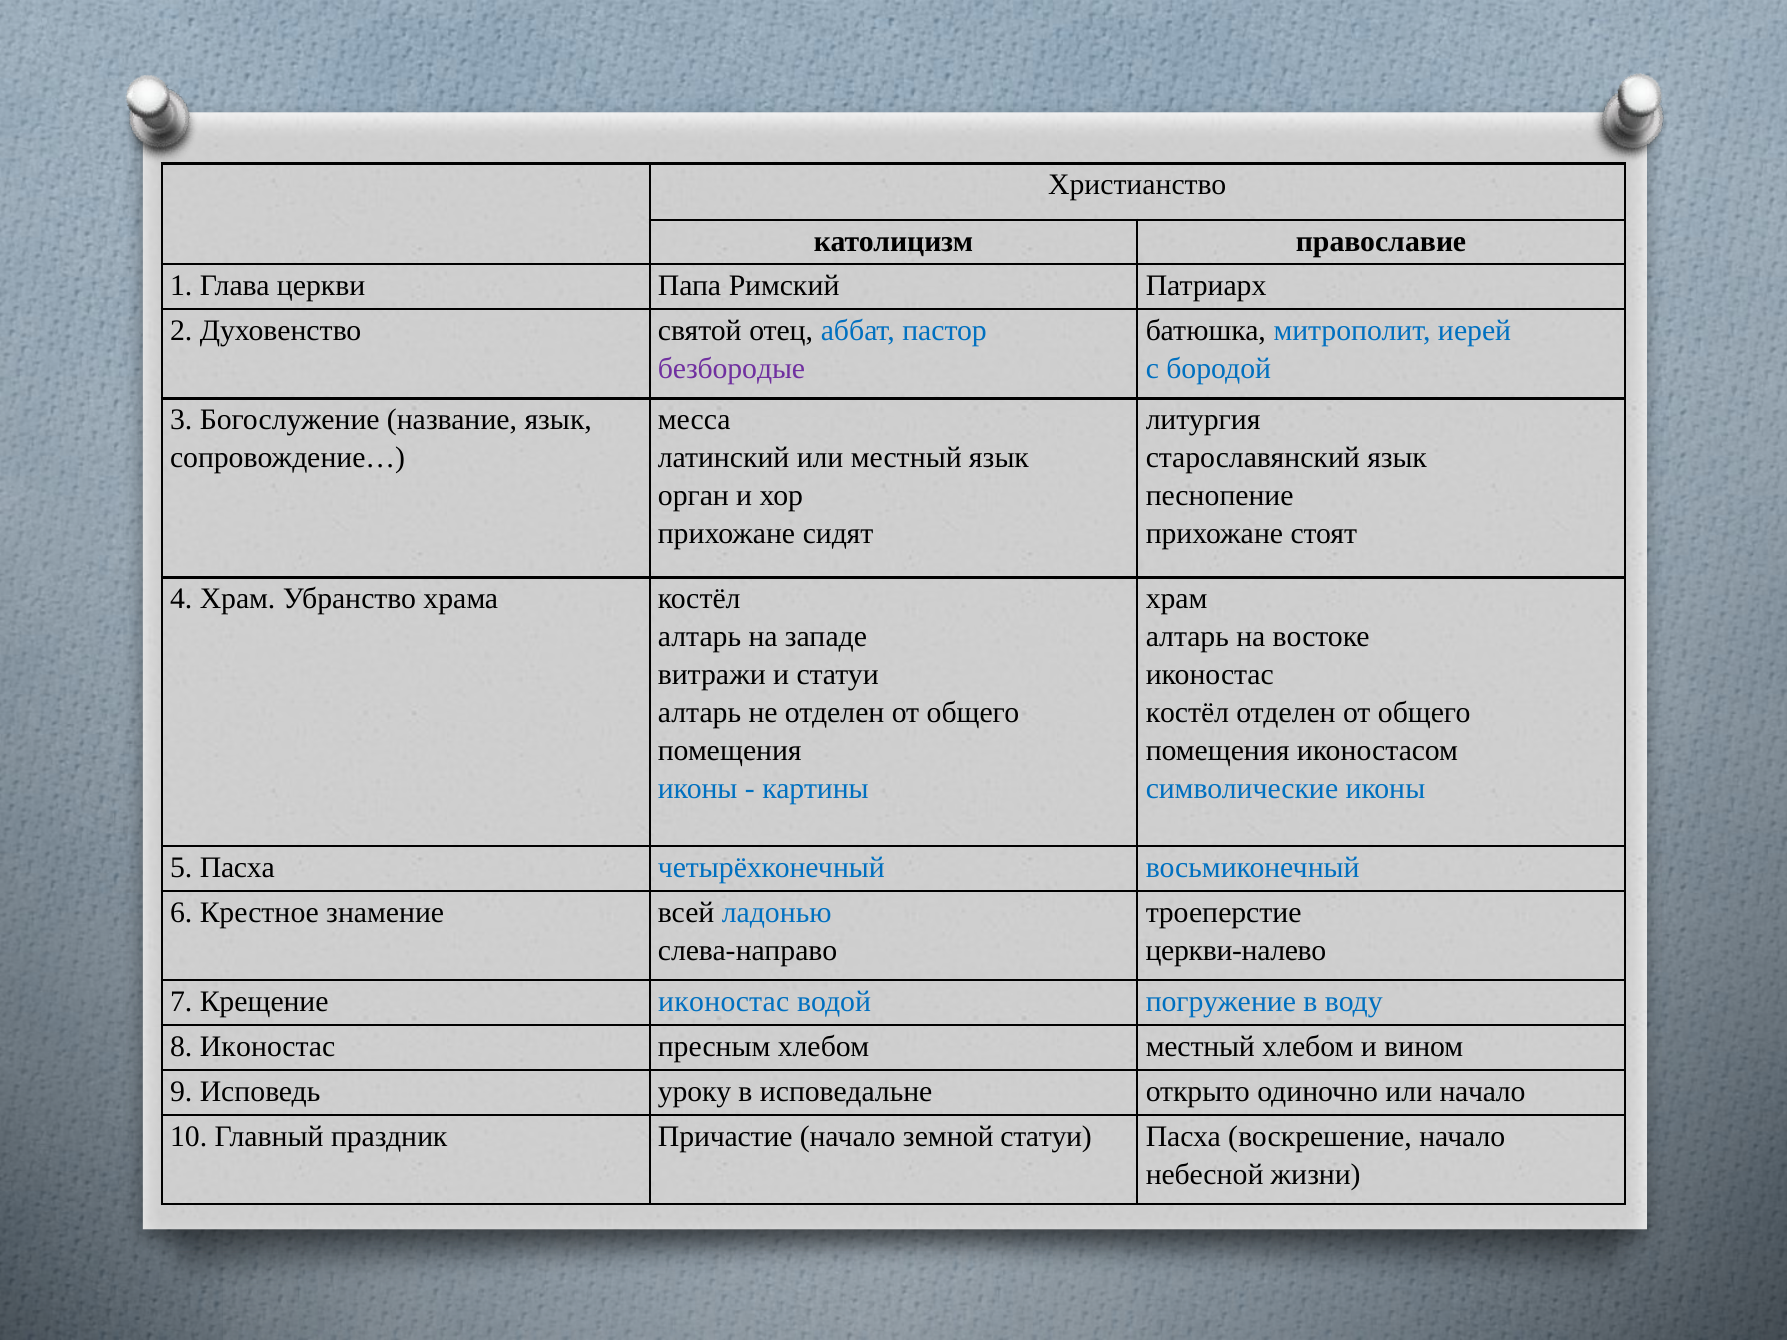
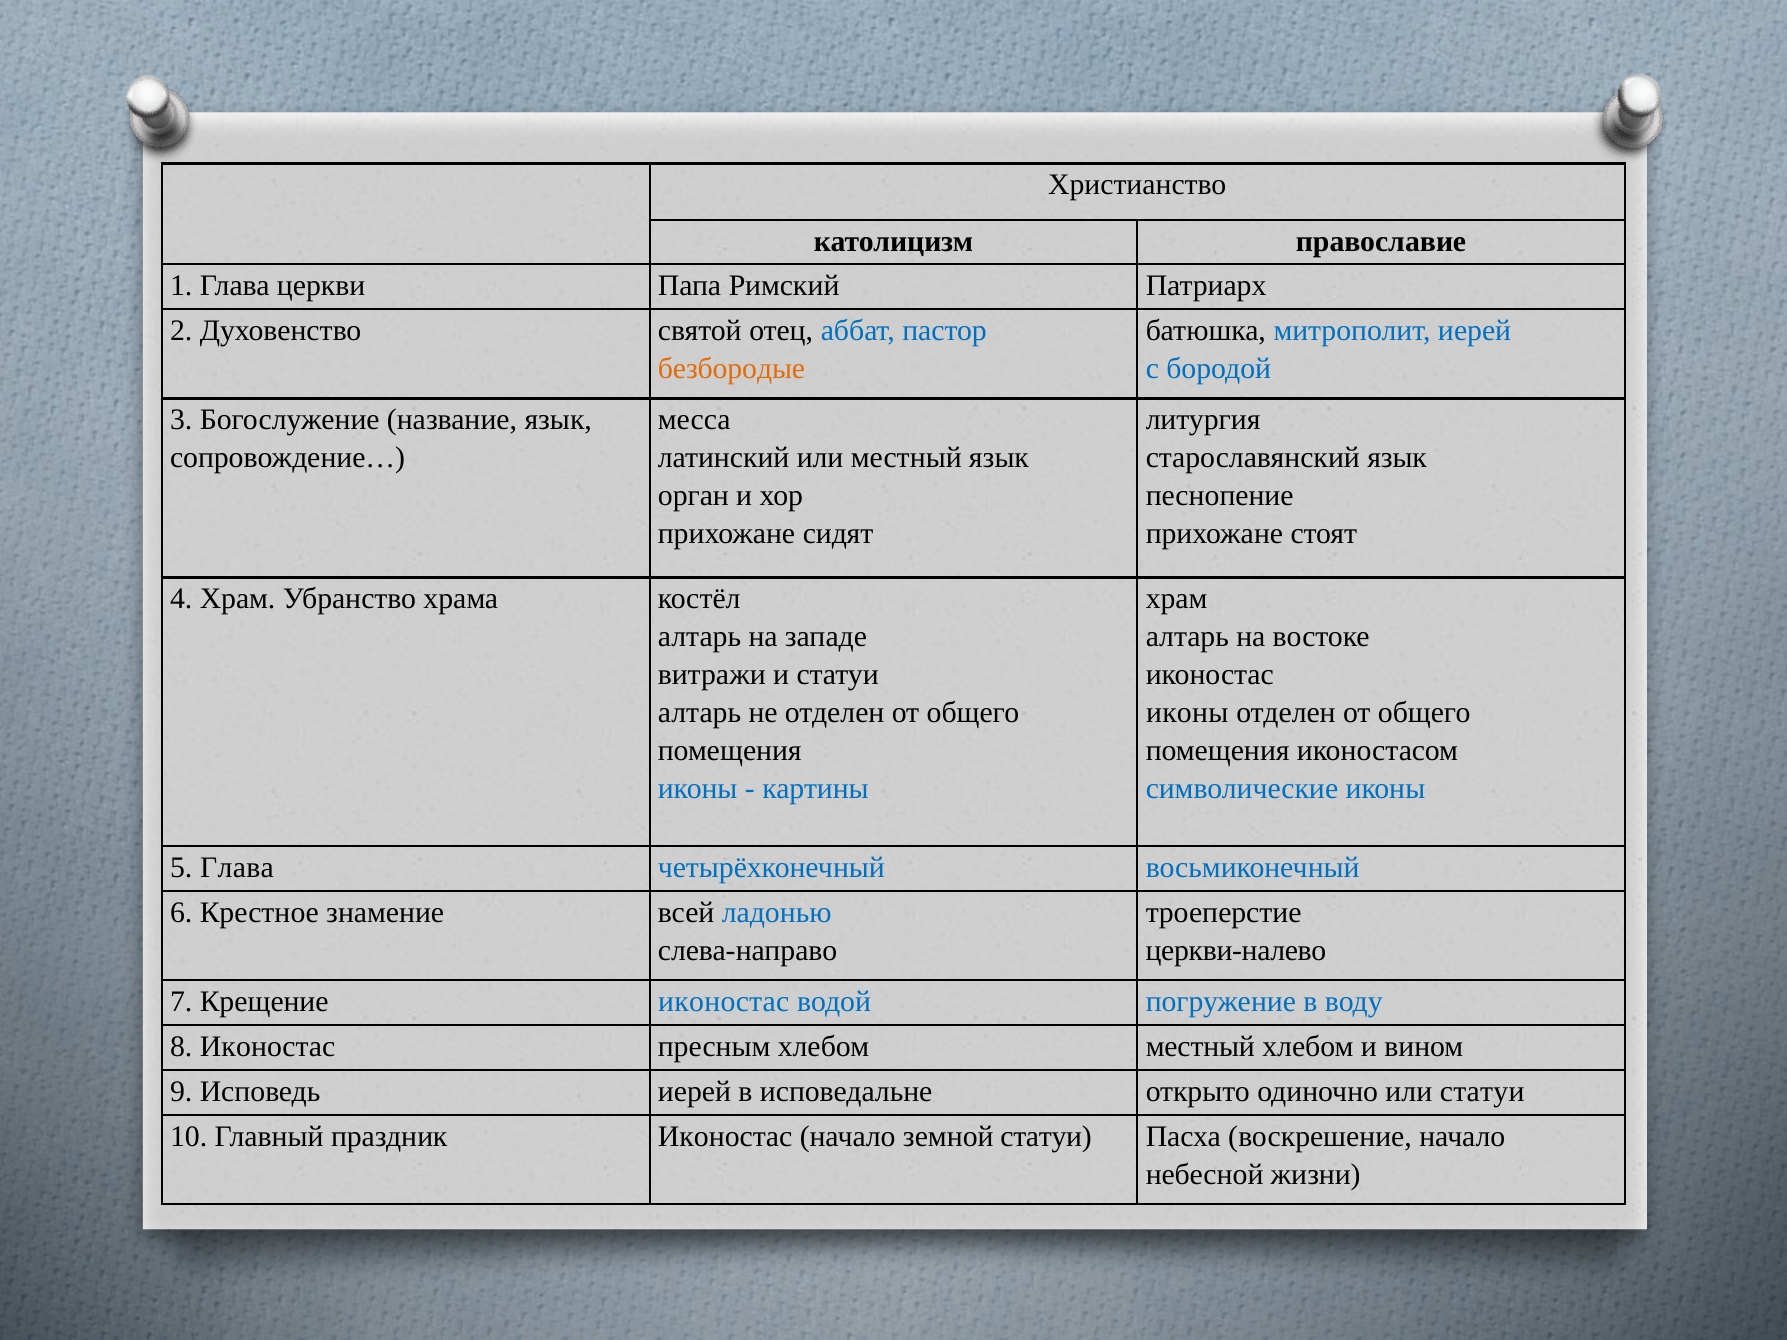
безбородые colour: purple -> orange
костёл at (1187, 713): костёл -> иконы
5 Пасха: Пасха -> Глава
Исповедь уроку: уроку -> иерей
или начало: начало -> статуи
праздник Причастие: Причастие -> Иконостас
